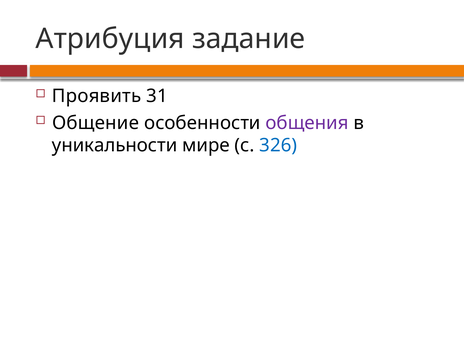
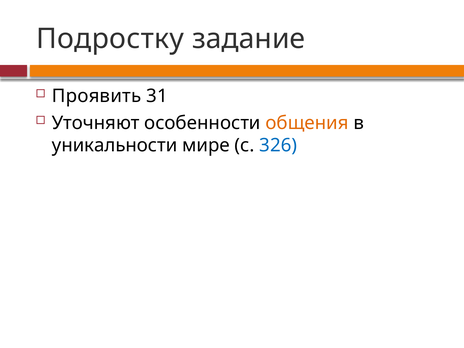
Атрибуция: Атрибуция -> Подростку
Общение: Общение -> Уточняют
общения colour: purple -> orange
